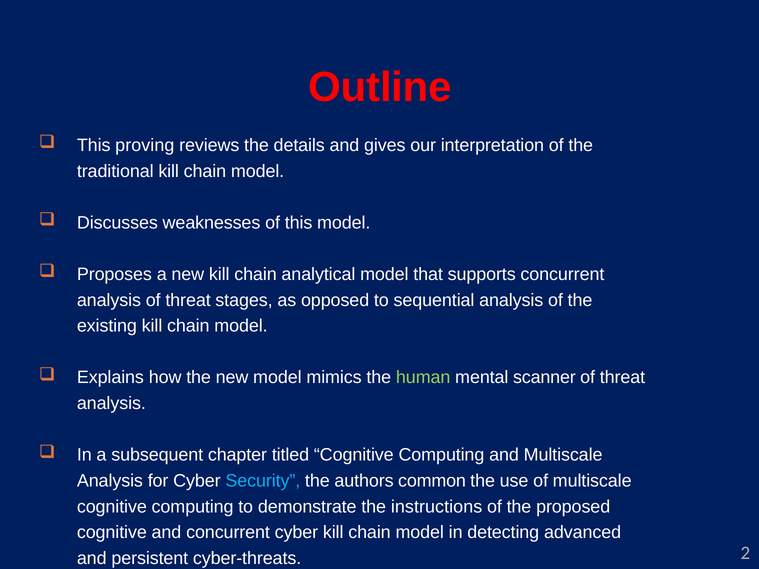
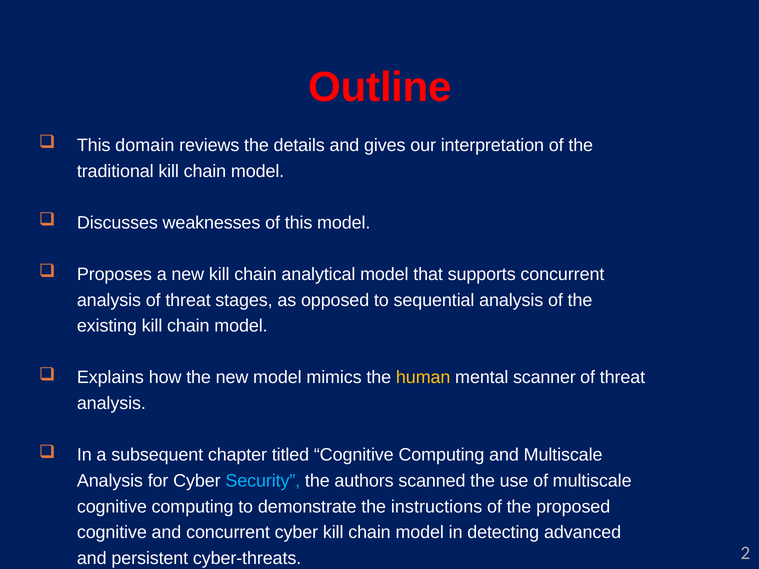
proving: proving -> domain
human colour: light green -> yellow
common: common -> scanned
